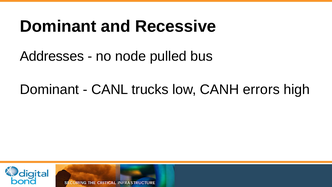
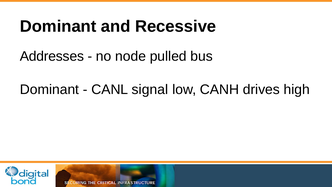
trucks: trucks -> signal
errors: errors -> drives
